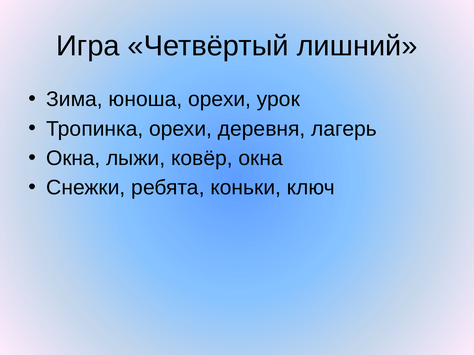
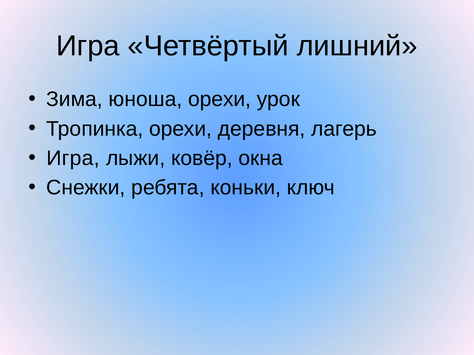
Окна at (73, 158): Окна -> Игра
